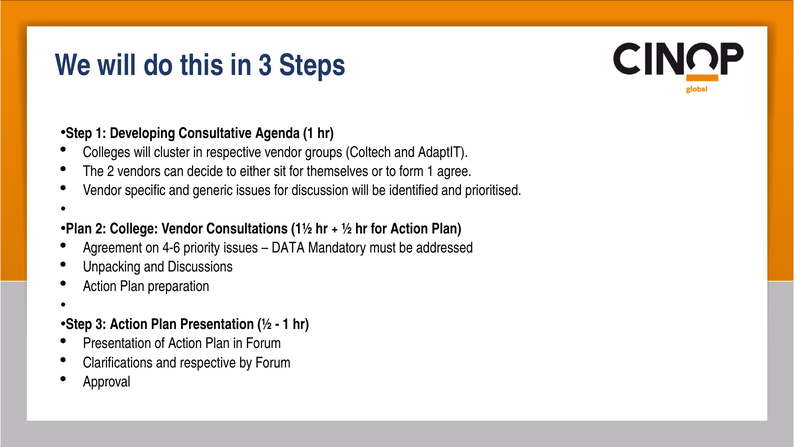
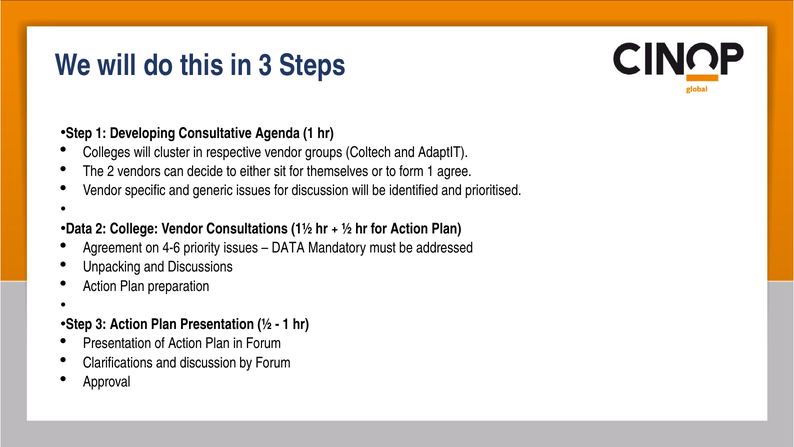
Plan at (79, 229): Plan -> Data
and respective: respective -> discussion
